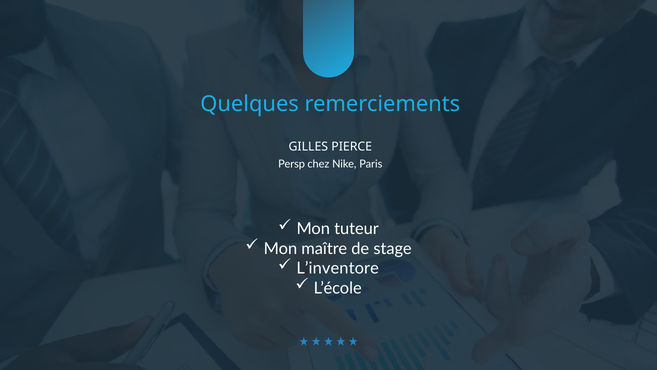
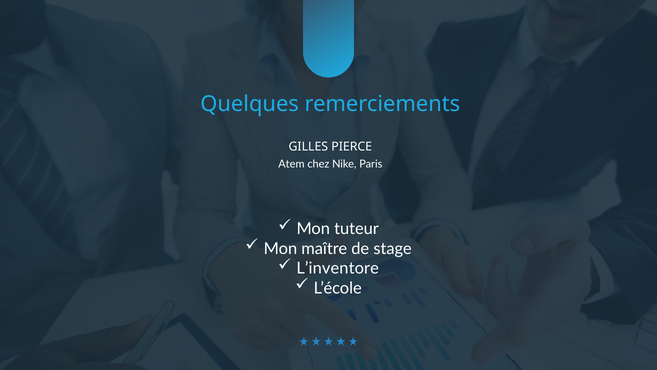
Persp: Persp -> Atem
